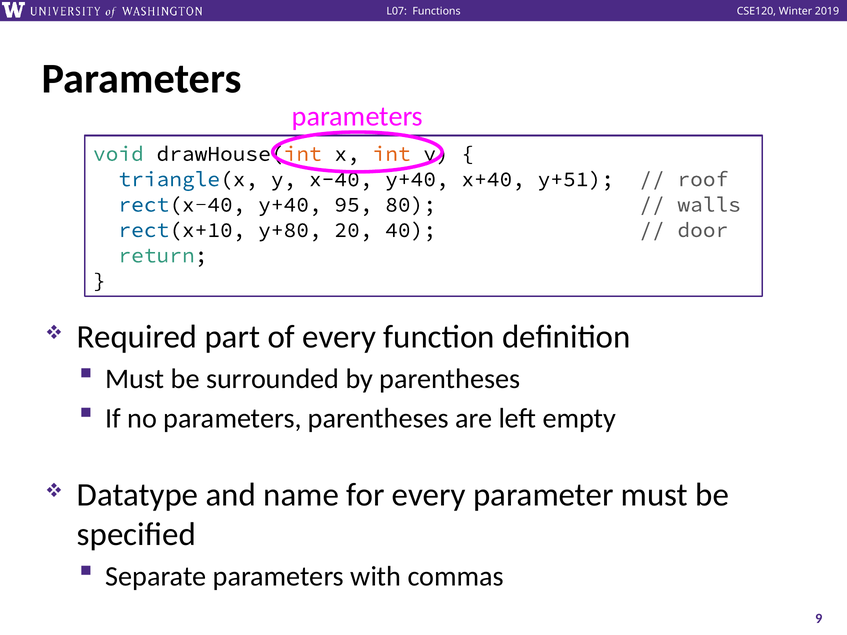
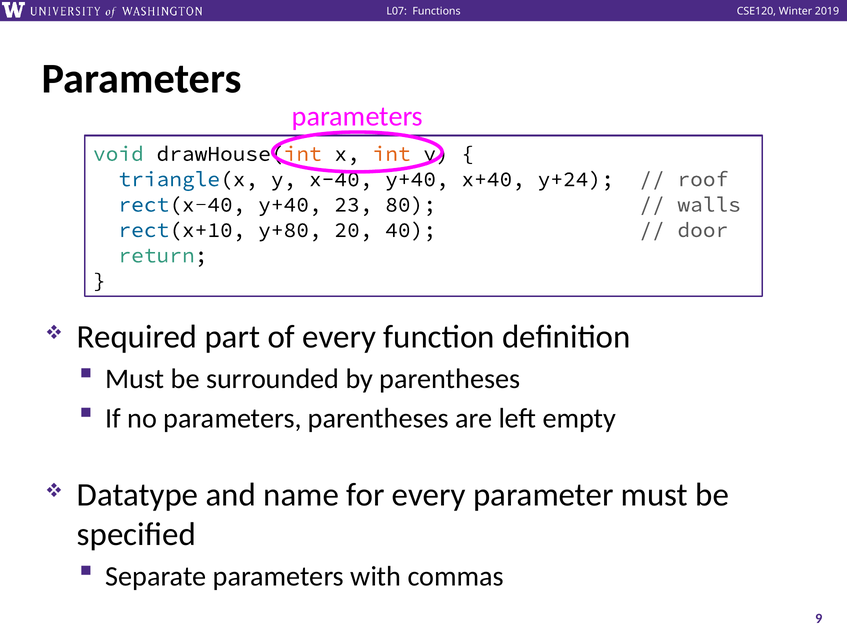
y+51: y+51 -> y+24
95: 95 -> 23
